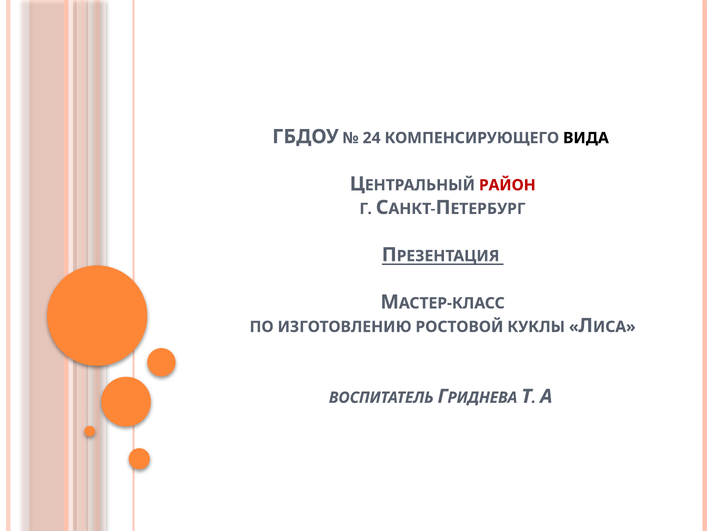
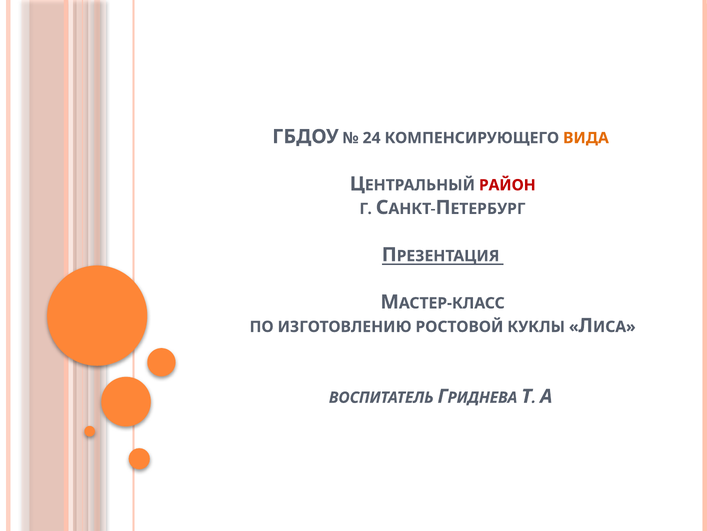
ВИДА colour: black -> orange
